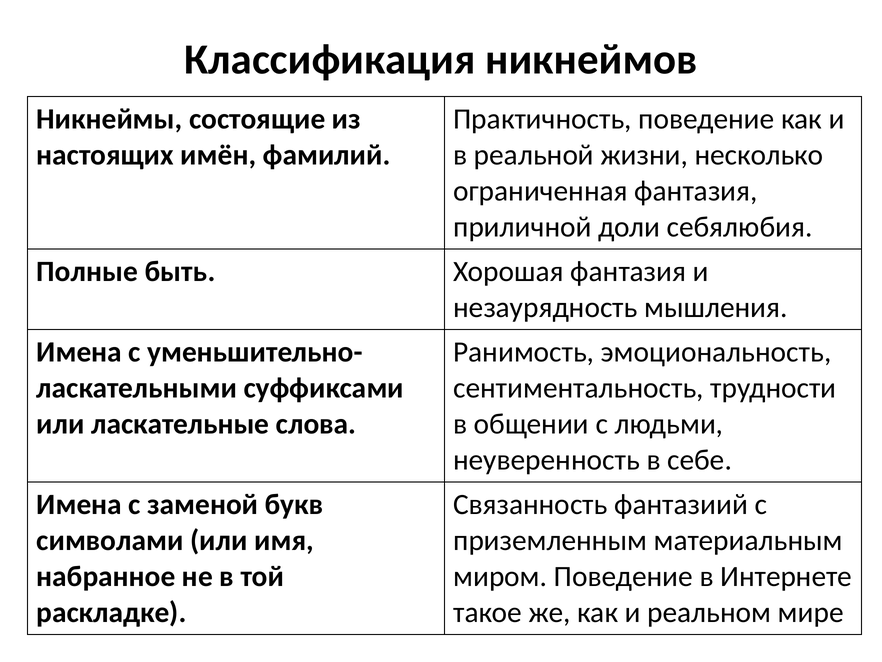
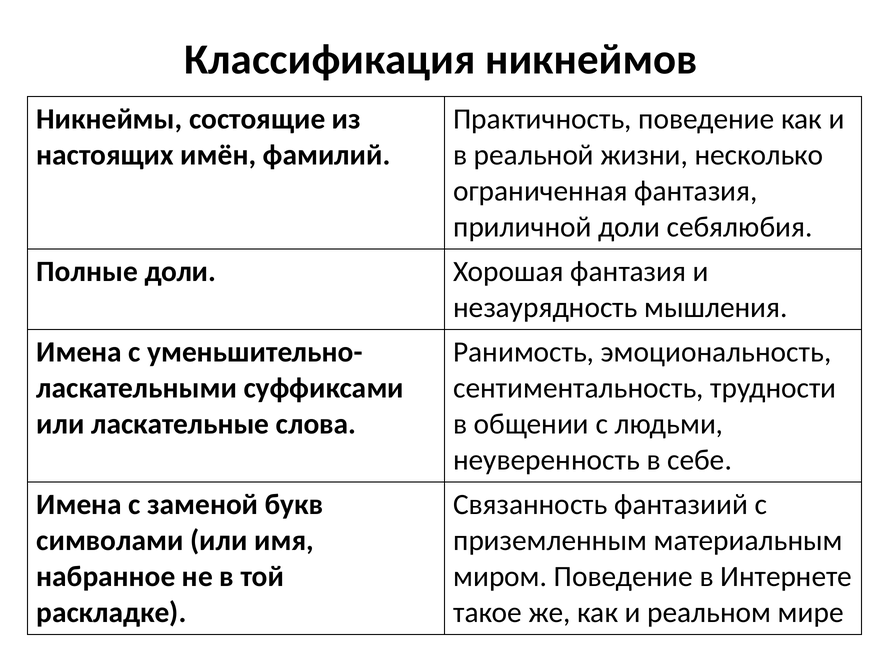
Полные быть: быть -> доли
